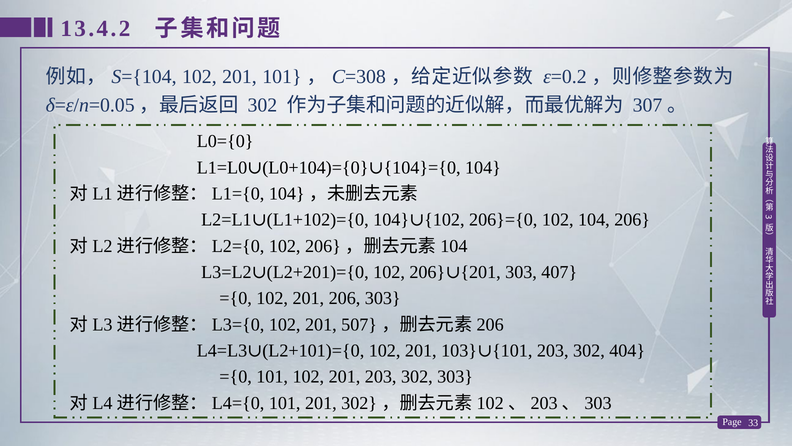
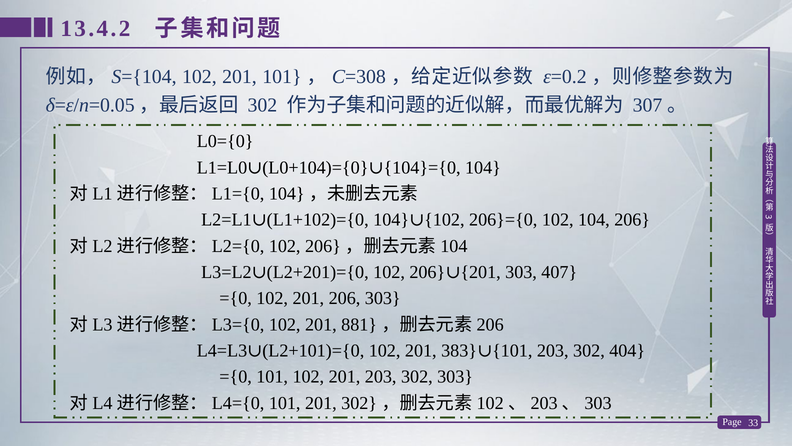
507: 507 -> 881
103: 103 -> 383
